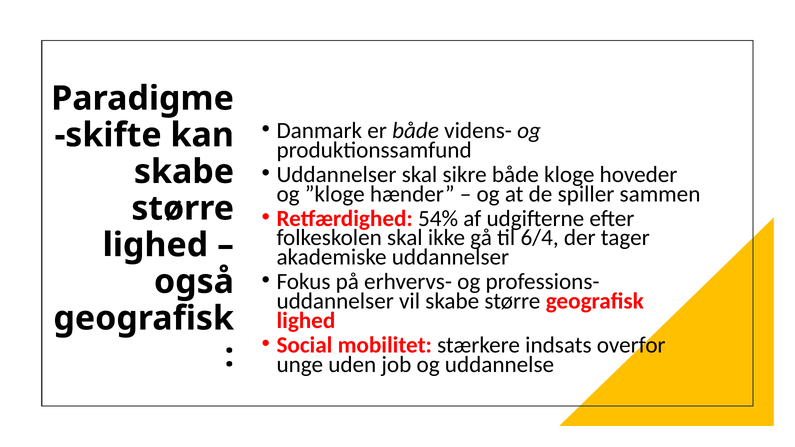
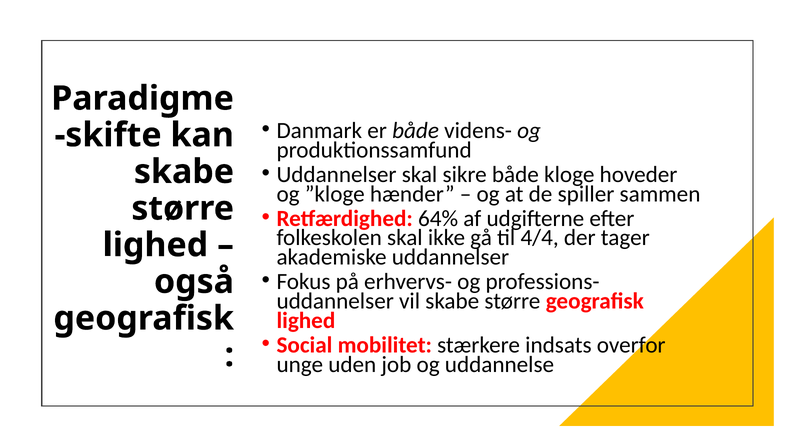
54%: 54% -> 64%
6/4: 6/4 -> 4/4
